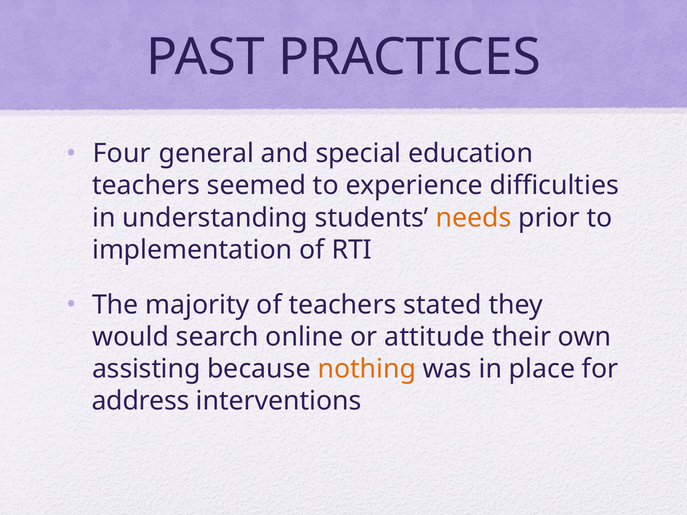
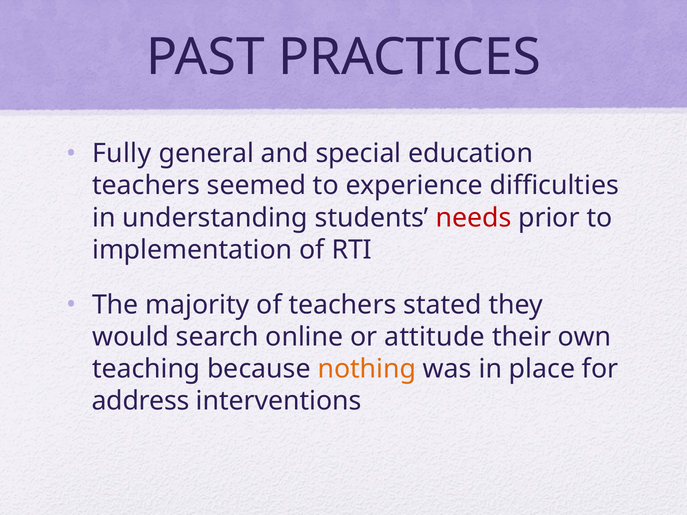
Four: Four -> Fully
needs colour: orange -> red
assisting: assisting -> teaching
